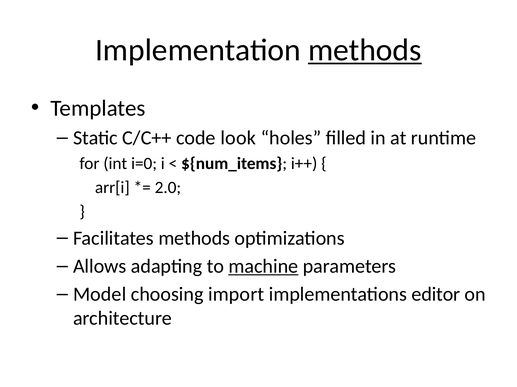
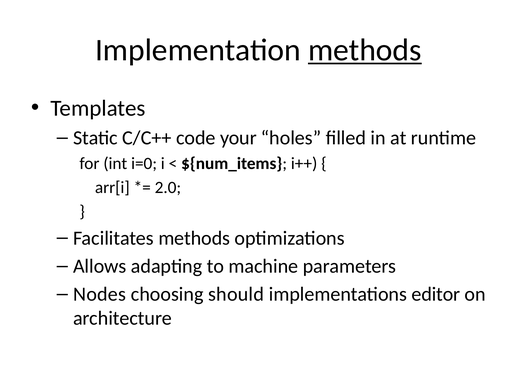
look: look -> your
machine underline: present -> none
Model: Model -> Nodes
import: import -> should
